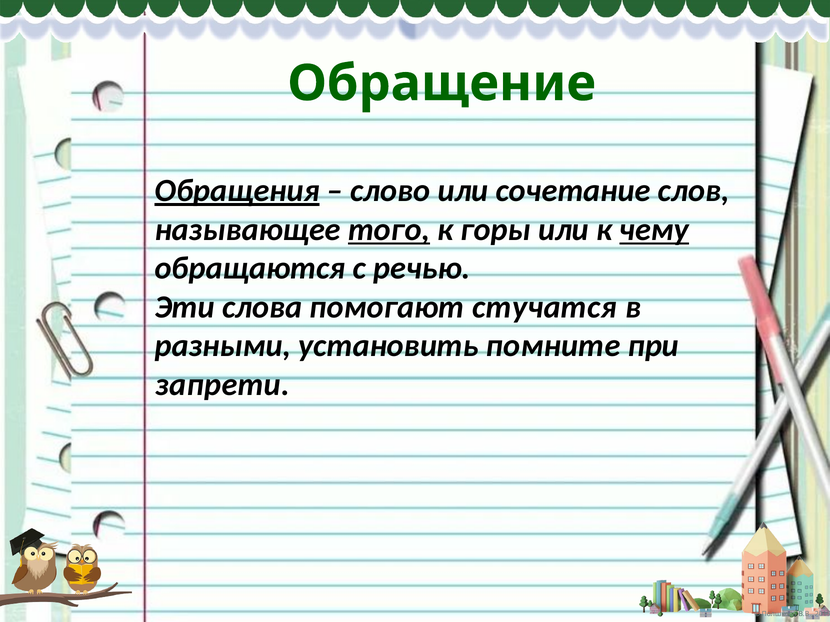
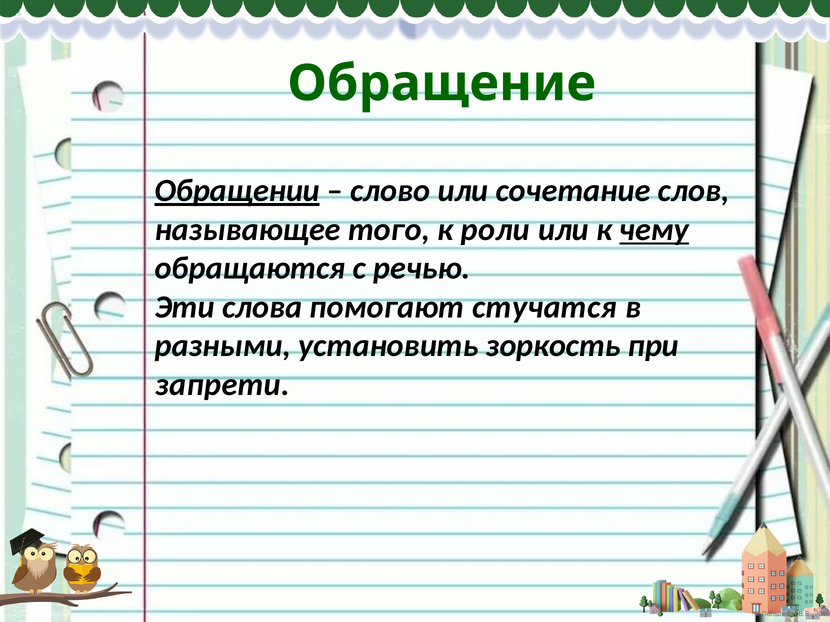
Обращения: Обращения -> Обращении
того underline: present -> none
горы: горы -> роли
помните: помните -> зоркость
